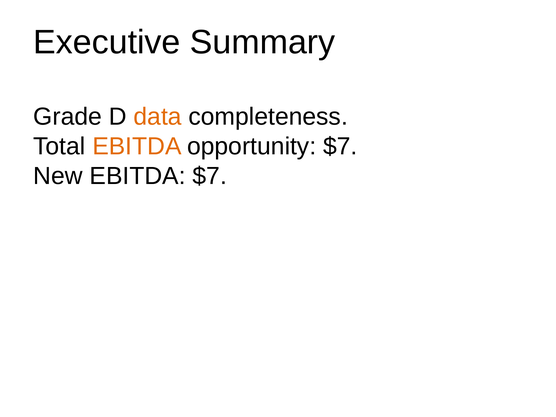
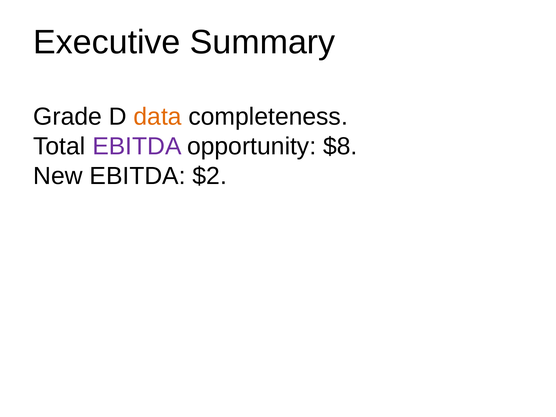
EBITDA at (137, 146) colour: orange -> purple
opportunity $7: $7 -> $8
EBITDA $7: $7 -> $2
